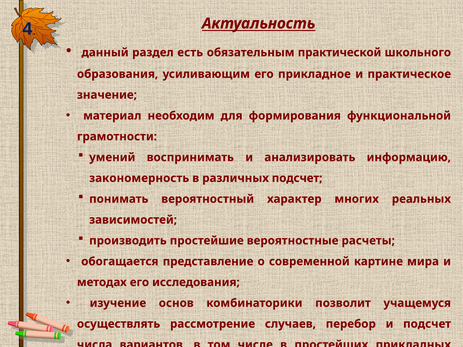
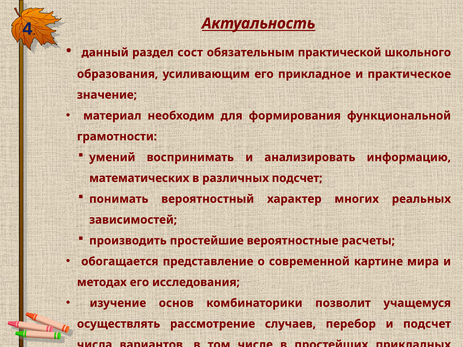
есть: есть -> сост
закономерность: закономерность -> математических
